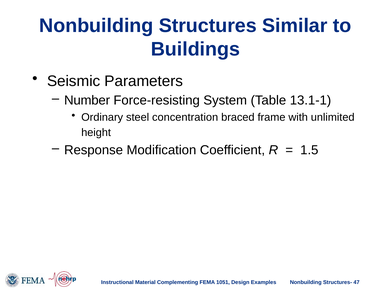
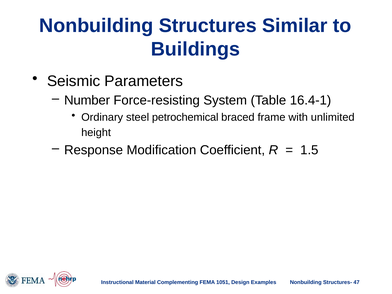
13.1-1: 13.1-1 -> 16.4-1
concentration: concentration -> petrochemical
